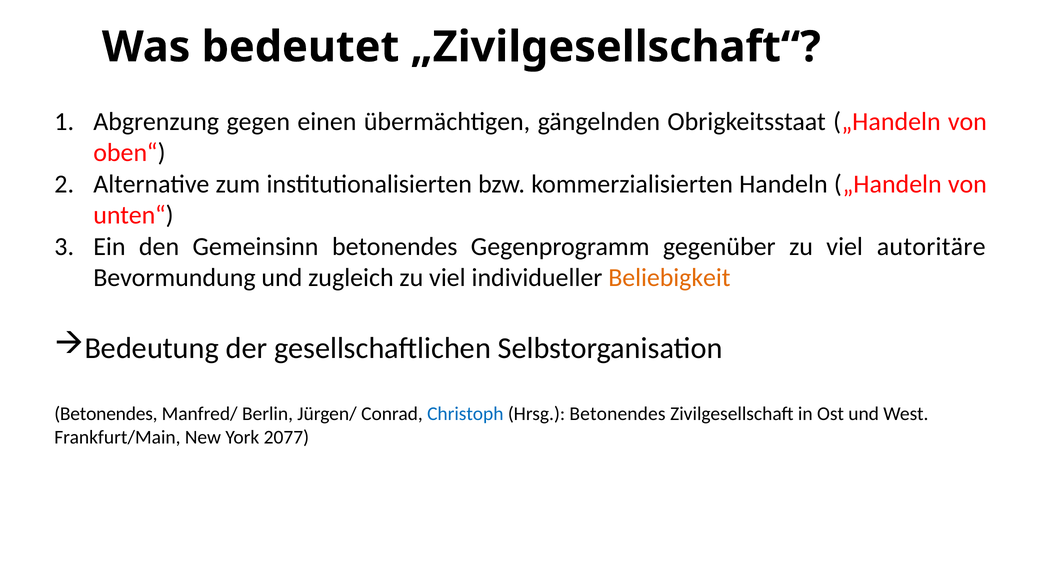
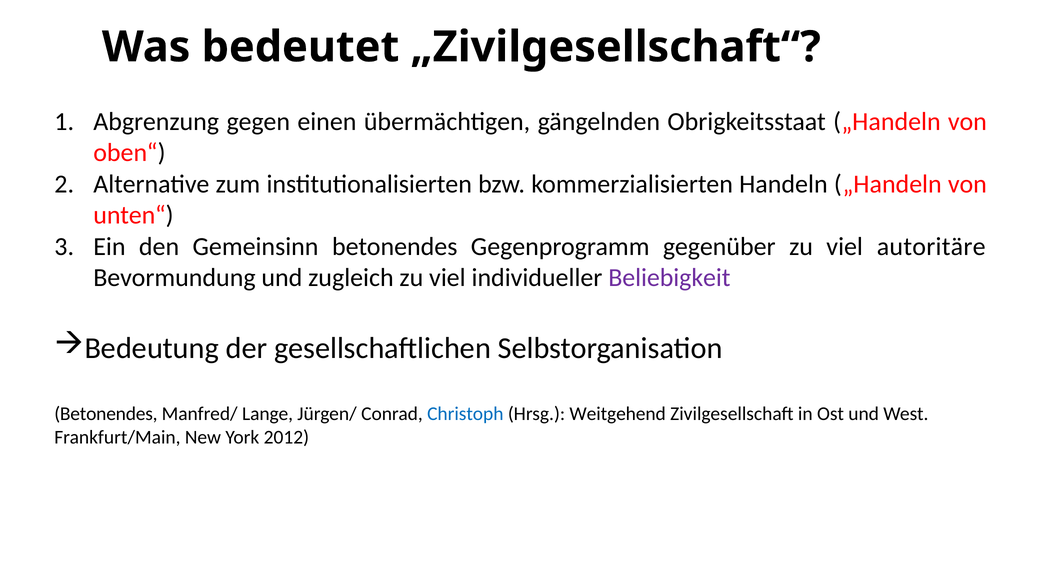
Beliebigkeit colour: orange -> purple
Berlin: Berlin -> Lange
Hrsg Betonendes: Betonendes -> Weitgehend
2077: 2077 -> 2012
